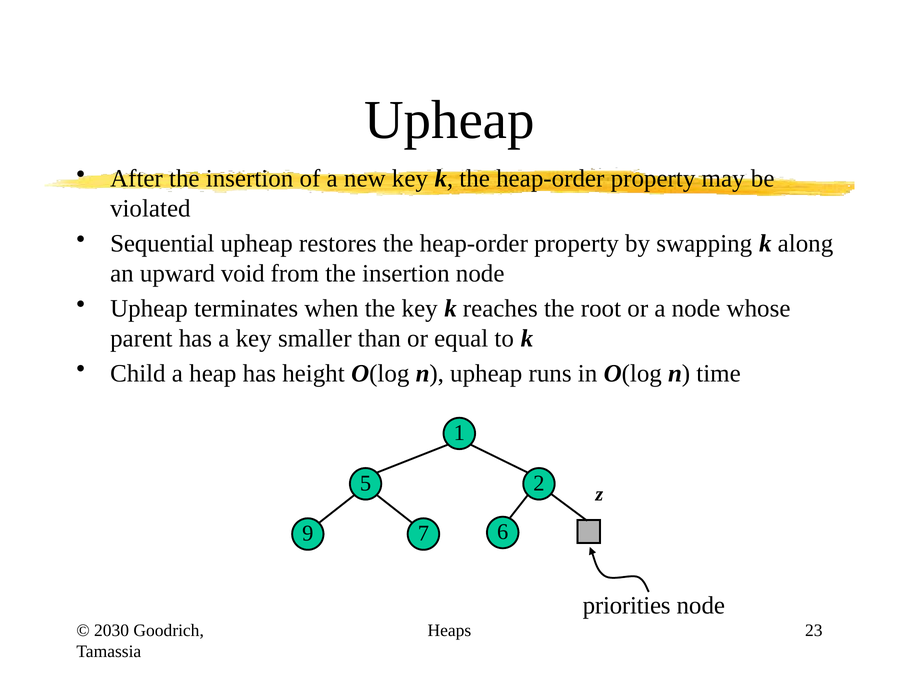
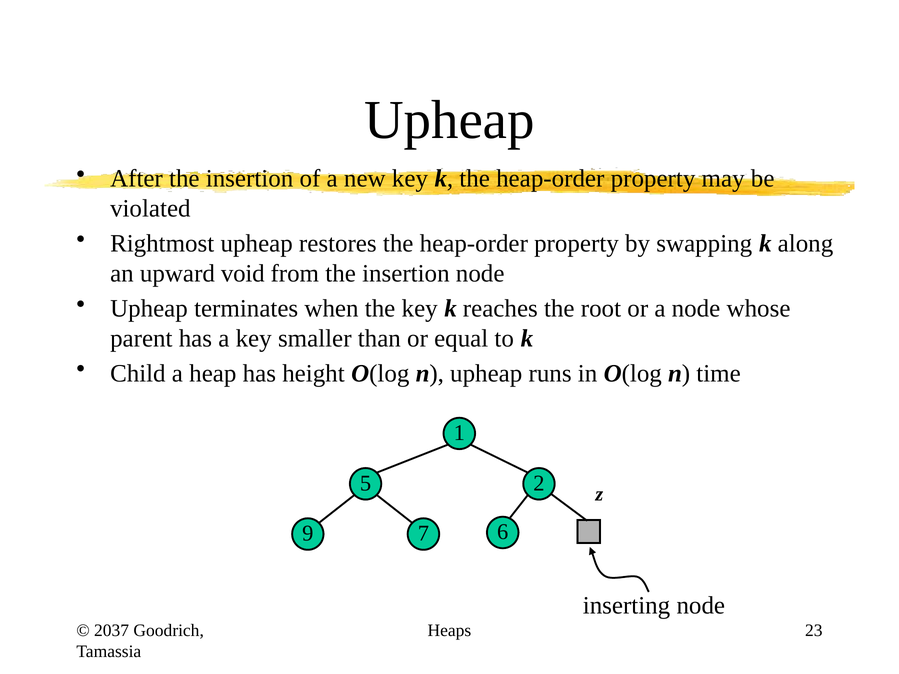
Sequential: Sequential -> Rightmost
priorities: priorities -> inserting
2030: 2030 -> 2037
